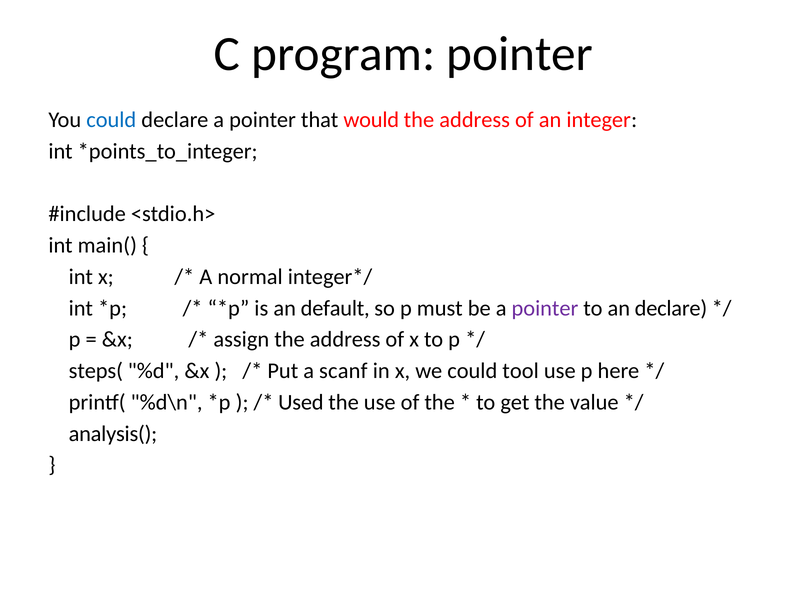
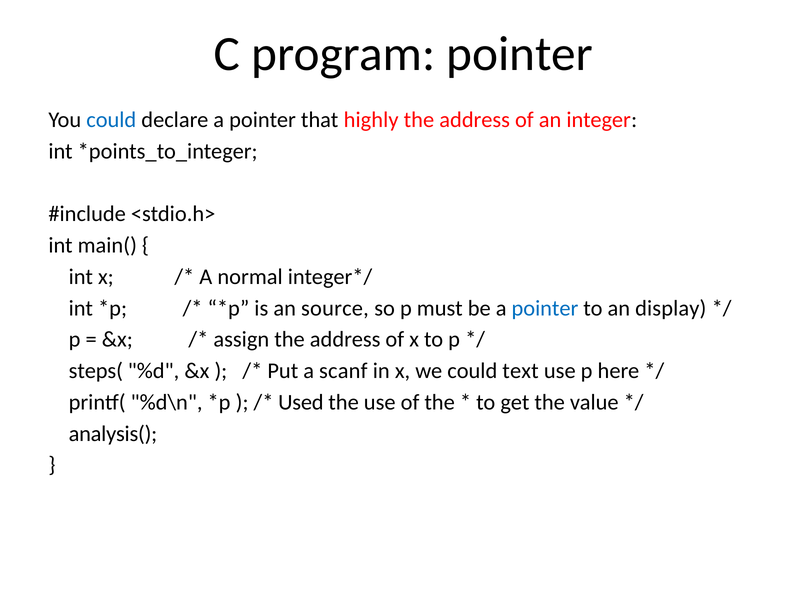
would: would -> highly
default: default -> source
pointer at (545, 308) colour: purple -> blue
an declare: declare -> display
tool: tool -> text
